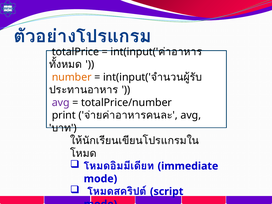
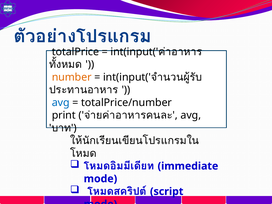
avg at (61, 103) colour: purple -> blue
